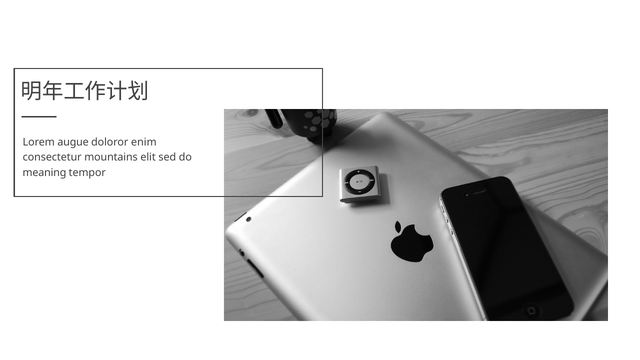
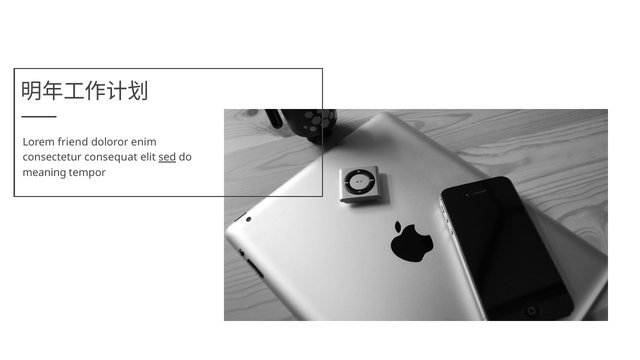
augue: augue -> friend
mountains: mountains -> consequat
sed underline: none -> present
